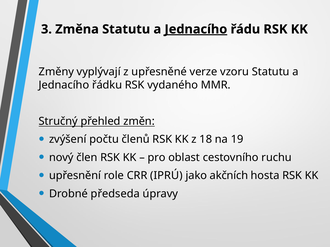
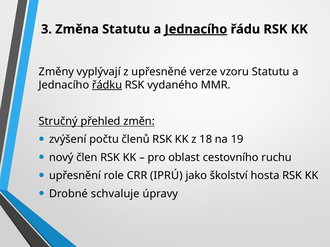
řádku underline: none -> present
akčních: akčních -> školství
předseda: předseda -> schvaluje
